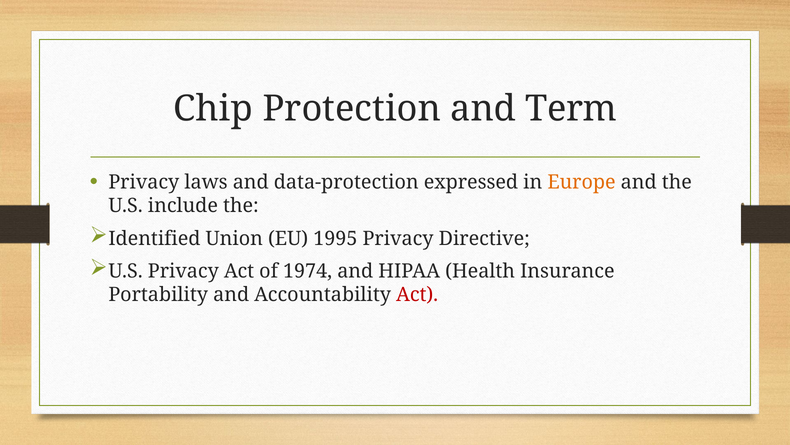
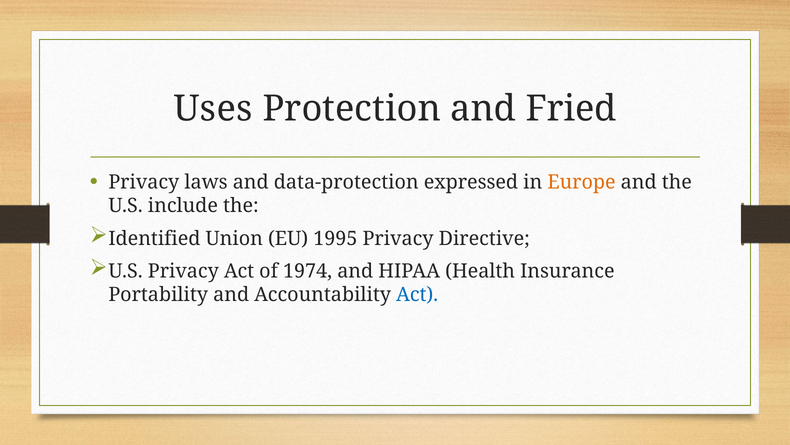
Chip: Chip -> Uses
Term: Term -> Fried
Act at (417, 294) colour: red -> blue
